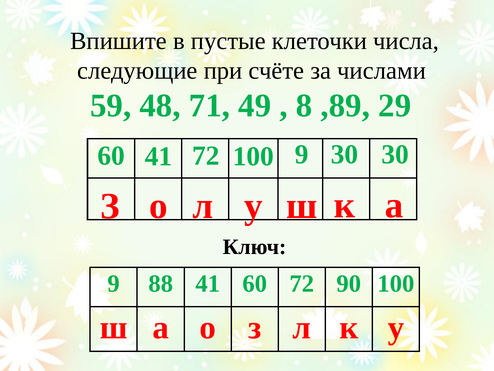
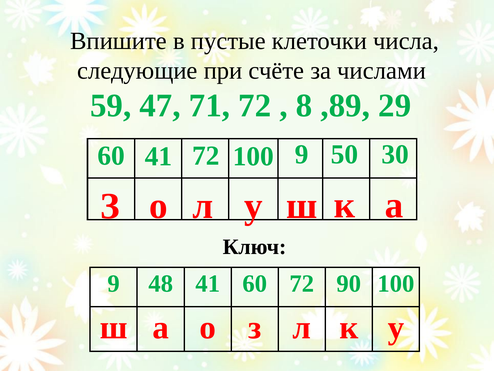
48: 48 -> 47
71 49: 49 -> 72
9 30: 30 -> 50
88: 88 -> 48
